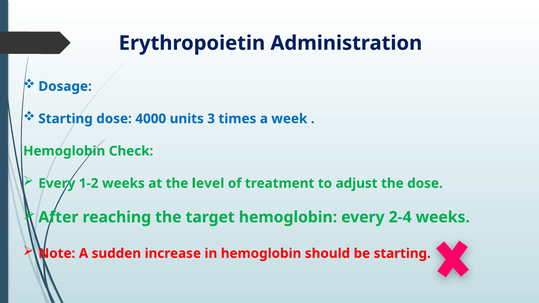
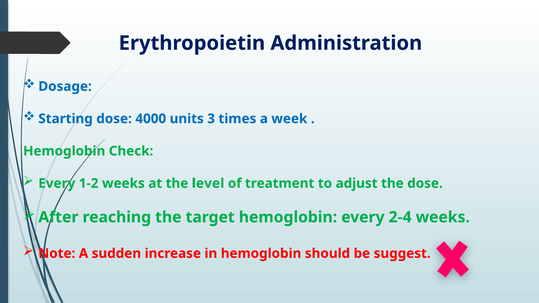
be starting: starting -> suggest
